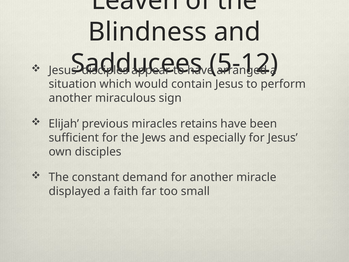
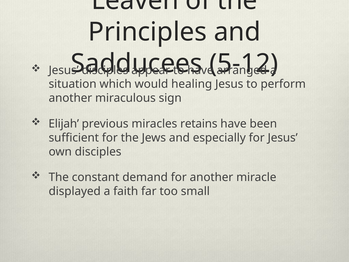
Blindness: Blindness -> Principles
contain: contain -> healing
